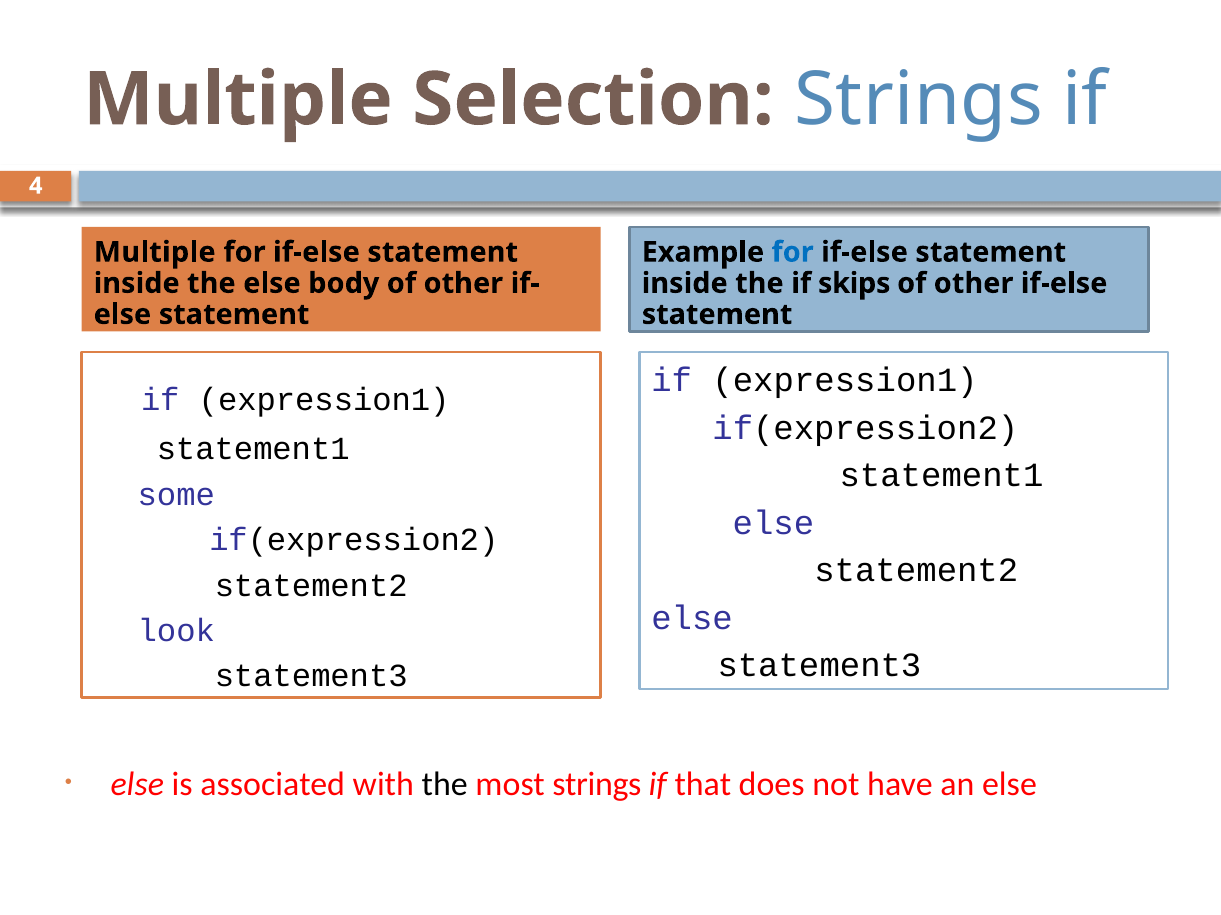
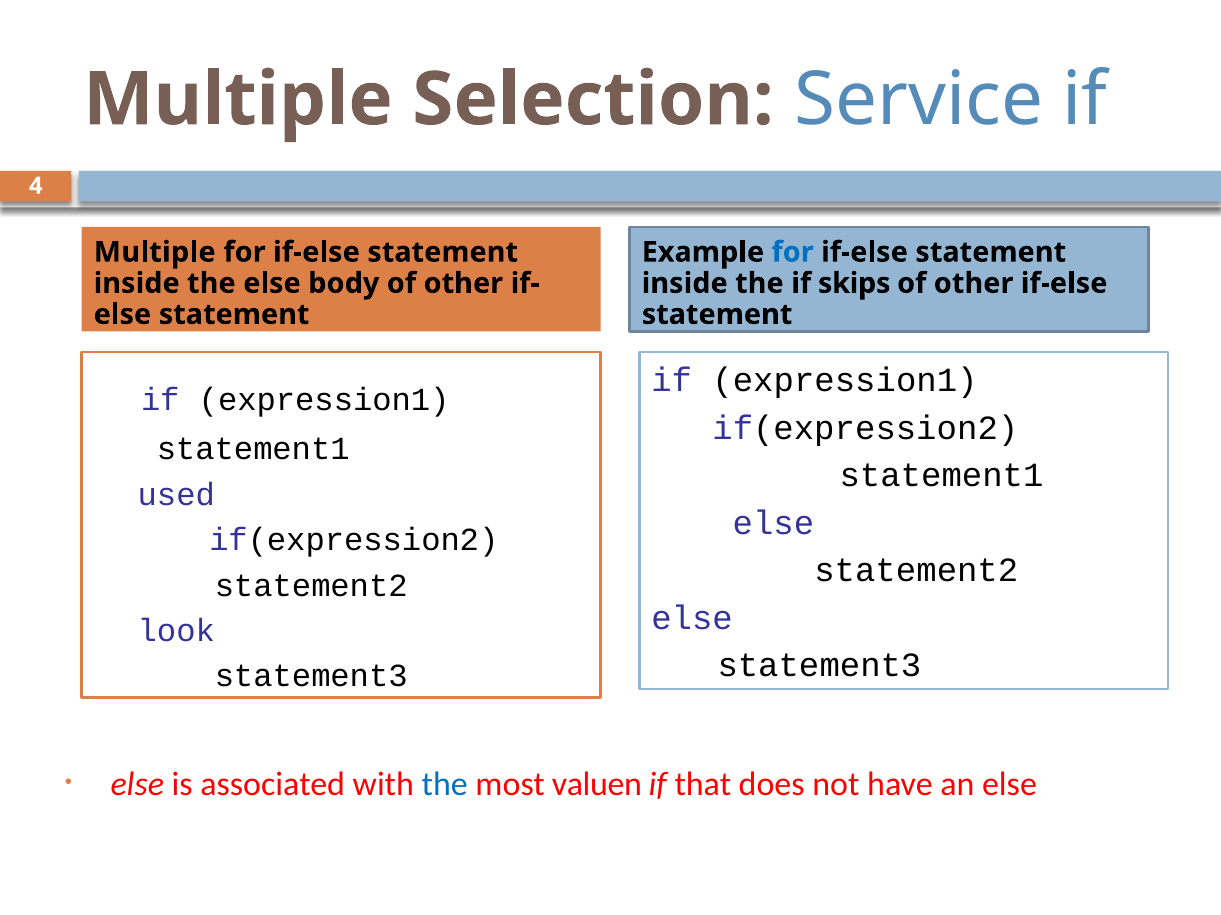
Selection Strings: Strings -> Service
some: some -> used
the at (445, 785) colour: black -> blue
most strings: strings -> valuen
